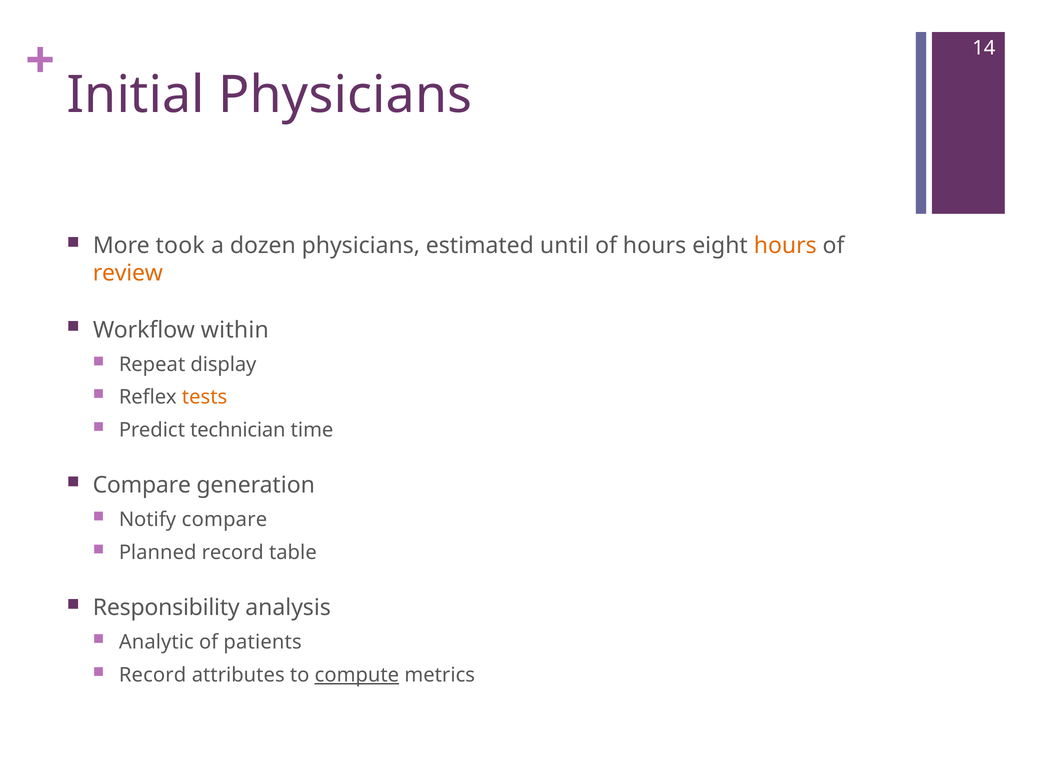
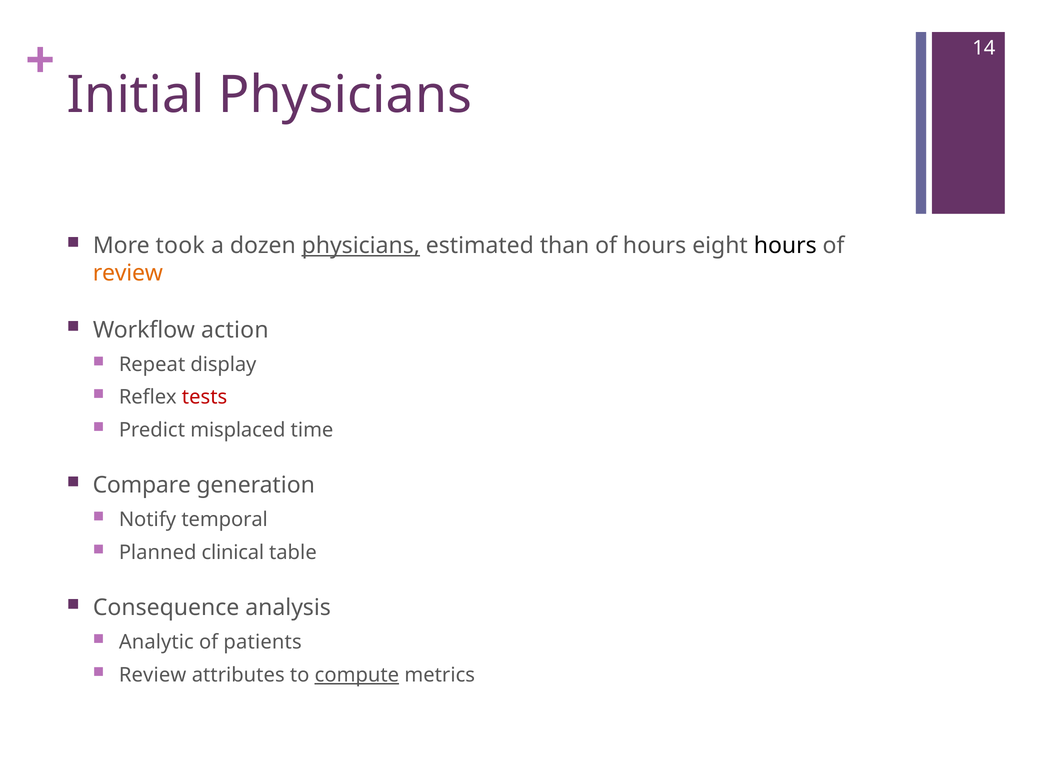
physicians at (361, 246) underline: none -> present
until: until -> than
hours at (785, 246) colour: orange -> black
within: within -> action
tests colour: orange -> red
technician: technician -> misplaced
Notify compare: compare -> temporal
Planned record: record -> clinical
Responsibility: Responsibility -> Consequence
Record at (153, 675): Record -> Review
